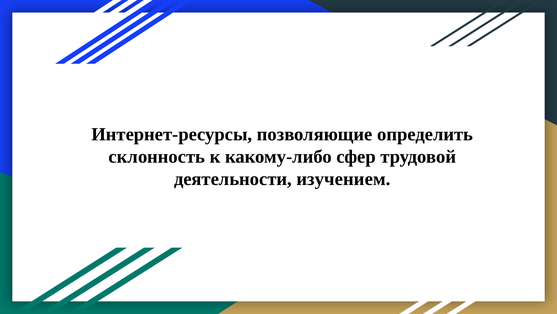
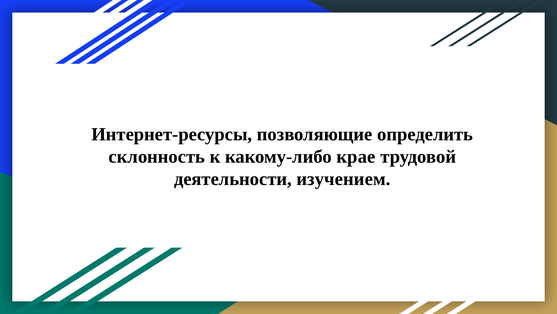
сфер: сфер -> крае
